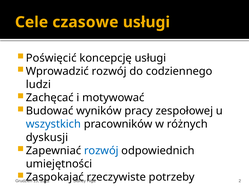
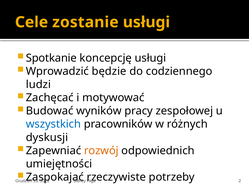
czasowe: czasowe -> zostanie
Poświęcić: Poświęcić -> Spotkanie
Wprowadzić rozwój: rozwój -> będzie
rozwój at (101, 151) colour: blue -> orange
